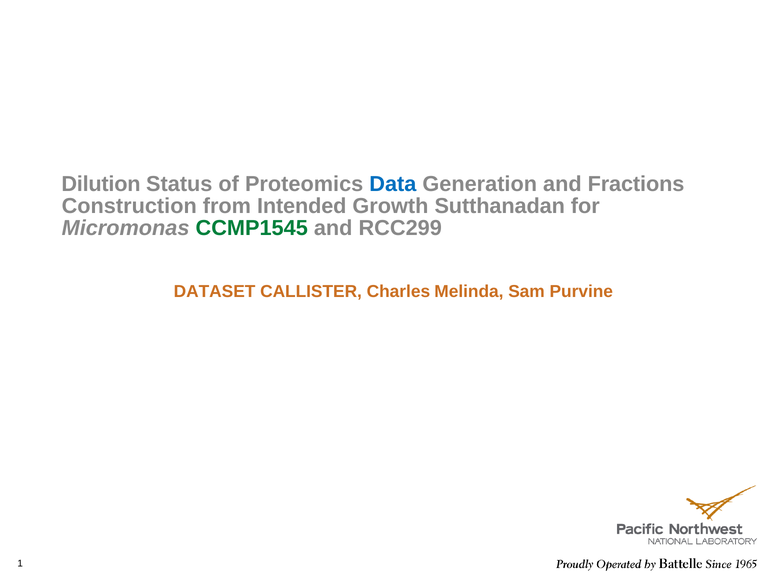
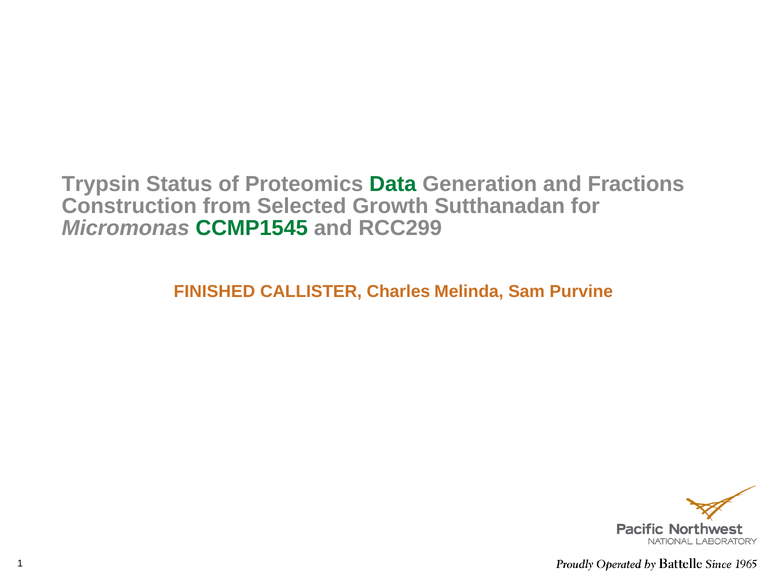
Dilution: Dilution -> Trypsin
Data colour: blue -> green
Intended: Intended -> Selected
DATASET: DATASET -> FINISHED
